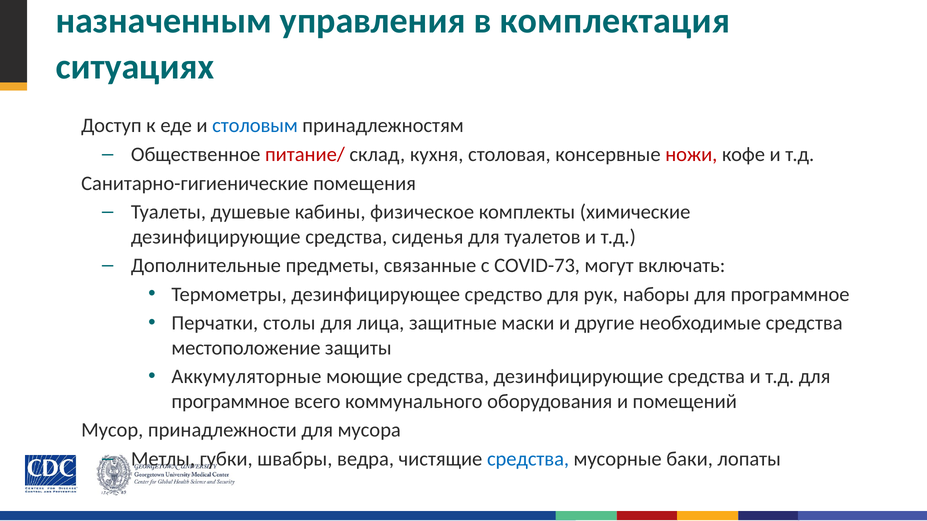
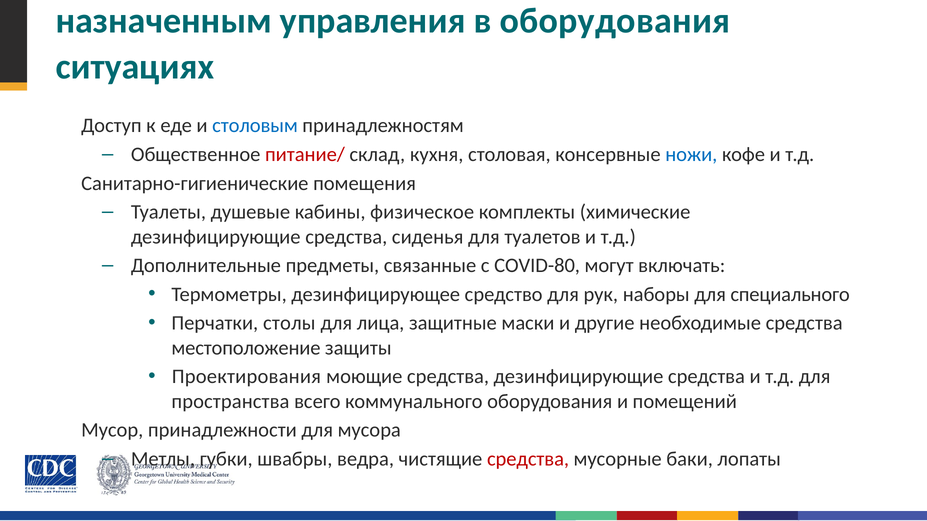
в комплектация: комплектация -> оборудования
ножи colour: red -> blue
COVID-73: COVID-73 -> COVID-80
наборы для программное: программное -> специального
Аккумуляторные: Аккумуляторные -> Проектирования
программное at (231, 402): программное -> пространства
средства at (528, 459) colour: blue -> red
